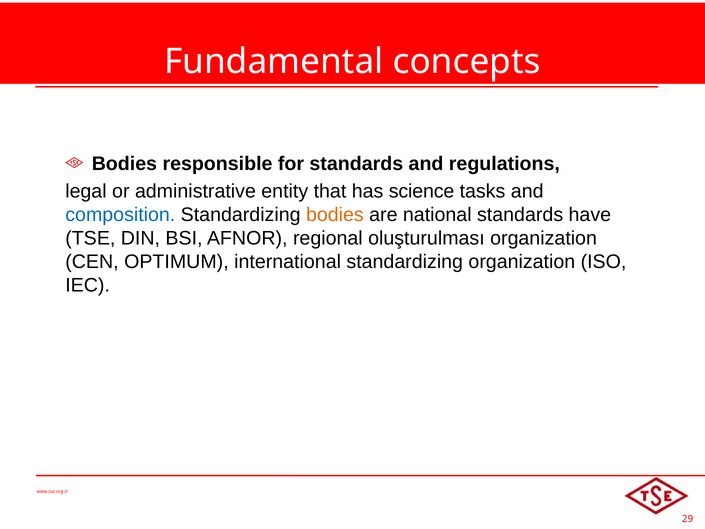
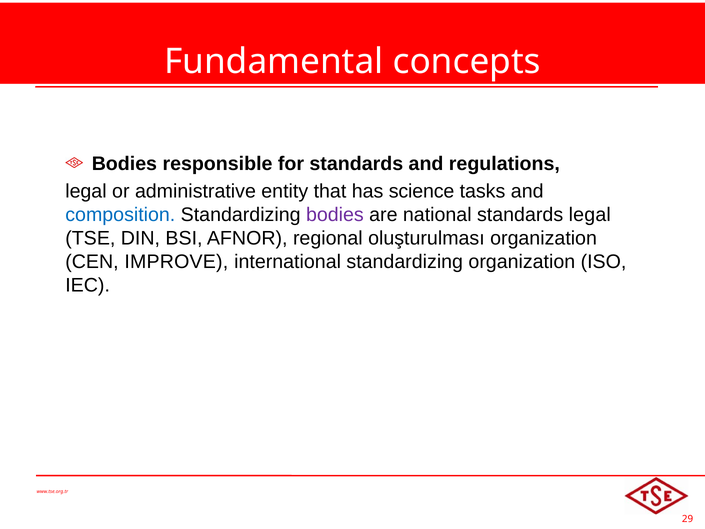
bodies at (335, 215) colour: orange -> purple
standards have: have -> legal
OPTIMUM: OPTIMUM -> IMPROVE
